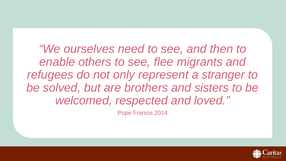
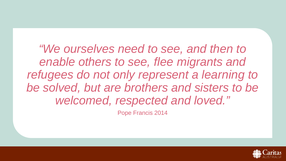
stranger: stranger -> learning
